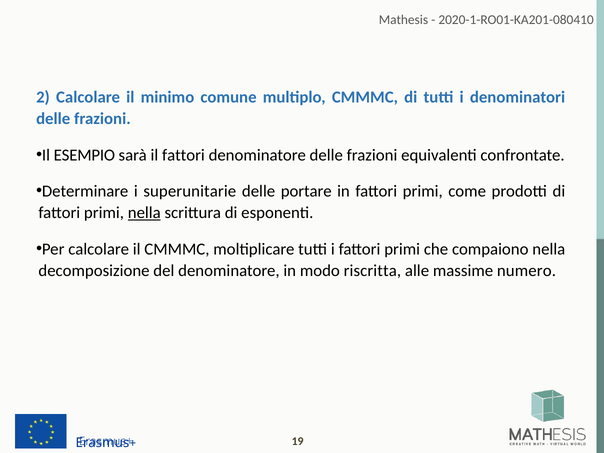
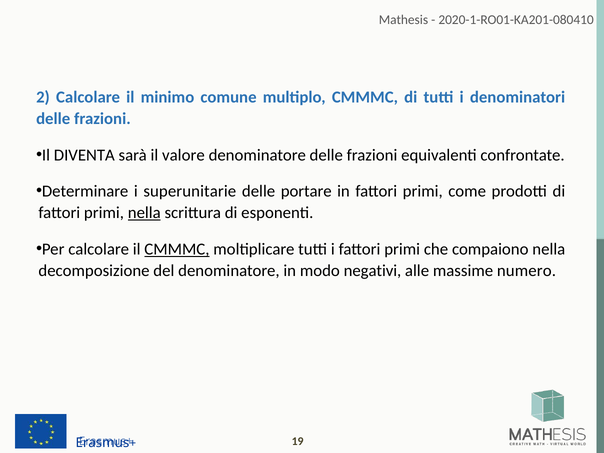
ESEMPIO: ESEMPIO -> DIVENTA
il fattori: fattori -> valore
CMMMC at (177, 249) underline: none -> present
riscritta: riscritta -> negativi
